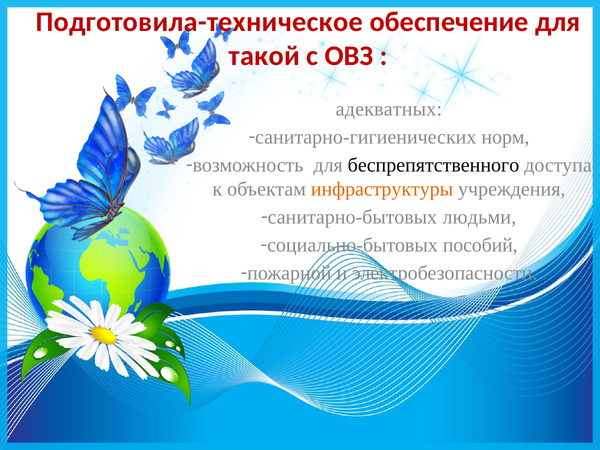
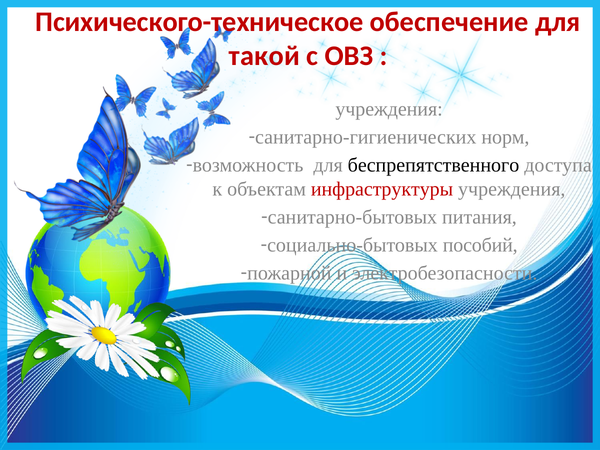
Подготовила-техническое: Подготовила-техническое -> Психического-техническое
адекватных at (389, 109): адекватных -> учреждения
инфраструктуры colour: orange -> red
людьми: людьми -> питания
